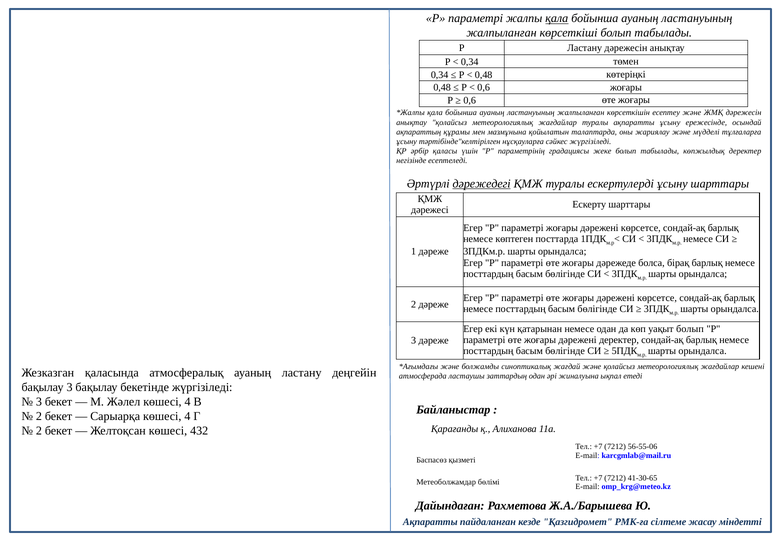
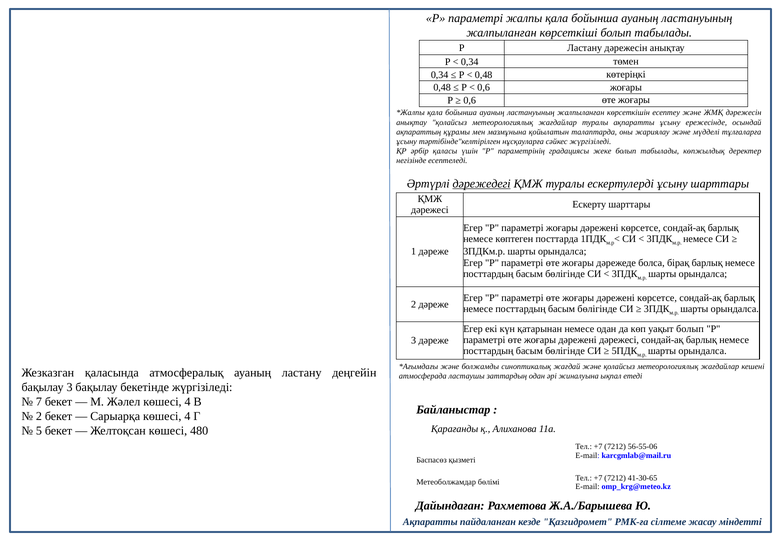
қала at (557, 19) underline: present -> none
дәрежені деректер: деректер -> дәрежесі
3 at (39, 402): 3 -> 7
2 at (39, 430): 2 -> 5
432: 432 -> 480
